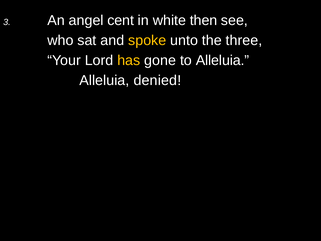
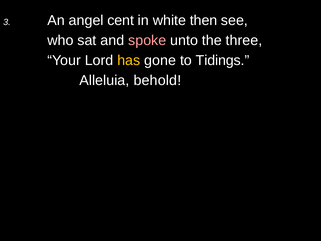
spoke colour: yellow -> pink
to Alleluia: Alleluia -> Tidings
denied: denied -> behold
